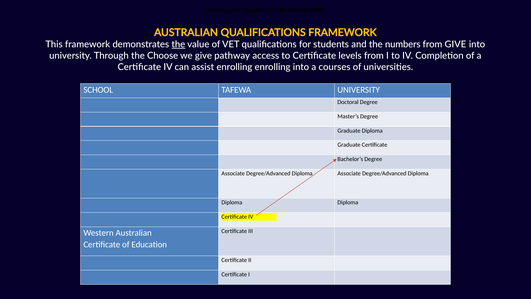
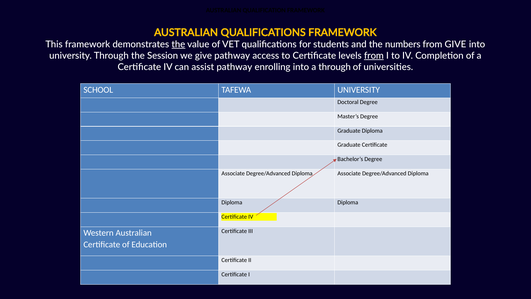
Choose: Choose -> Session
from at (374, 56) underline: none -> present
assist enrolling: enrolling -> pathway
a courses: courses -> through
